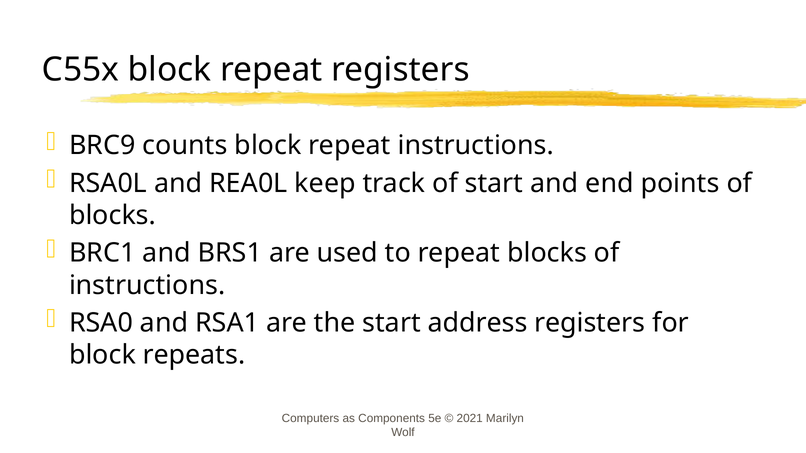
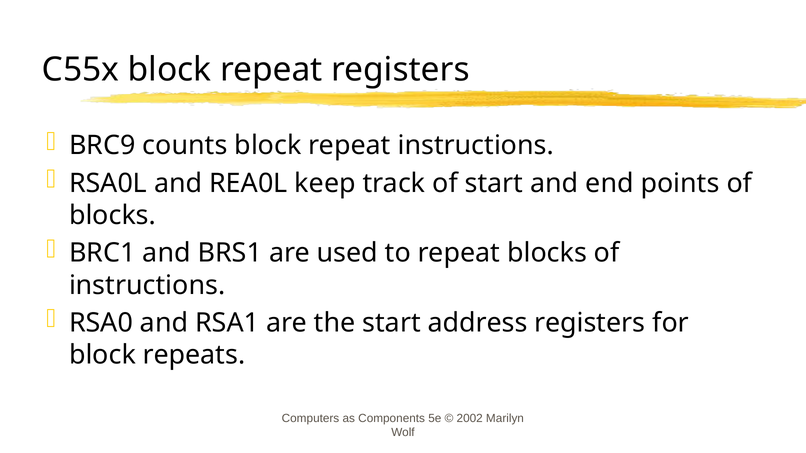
2021: 2021 -> 2002
